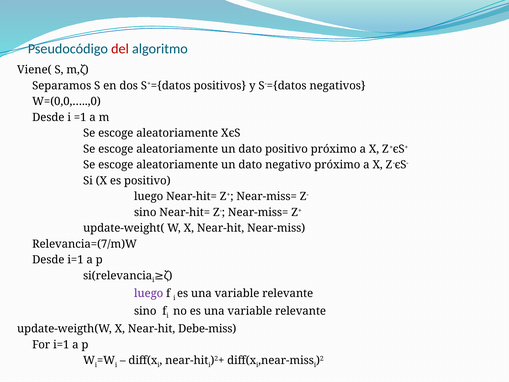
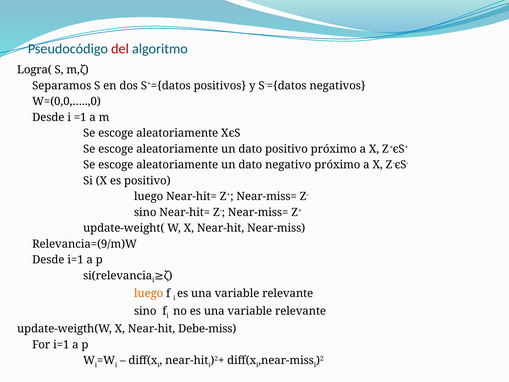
Viene(: Viene( -> Logra(
Relevancia=(7/m)W: Relevancia=(7/m)W -> Relevancia=(9/m)W
luego at (149, 293) colour: purple -> orange
